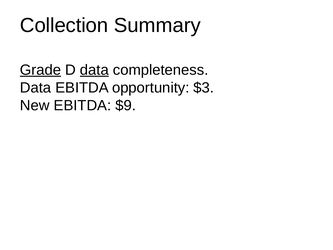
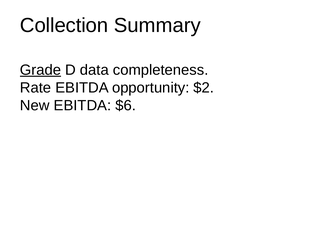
data at (94, 70) underline: present -> none
Data at (36, 88): Data -> Rate
$3: $3 -> $2
$9: $9 -> $6
